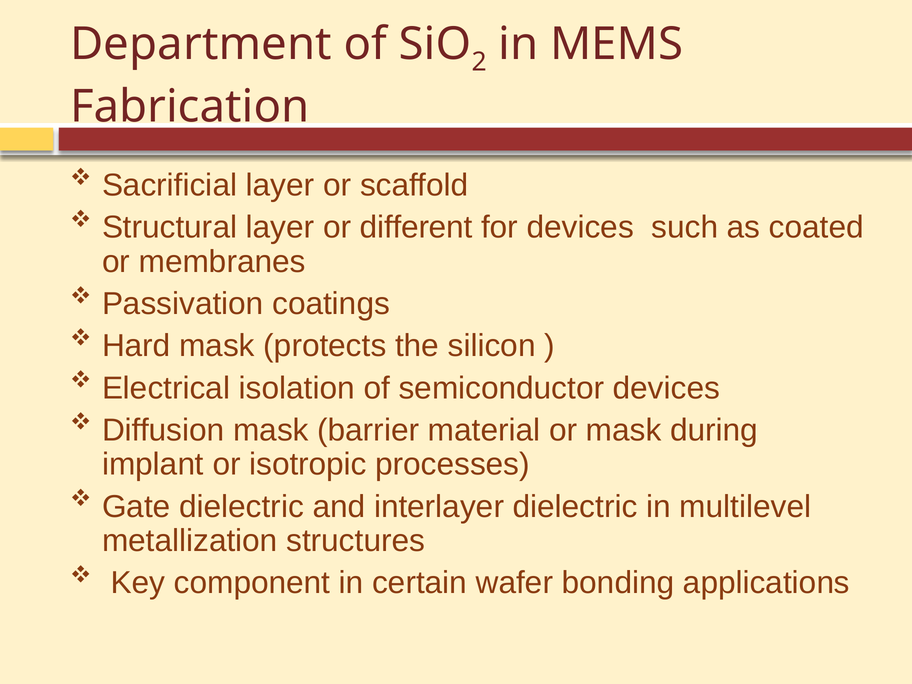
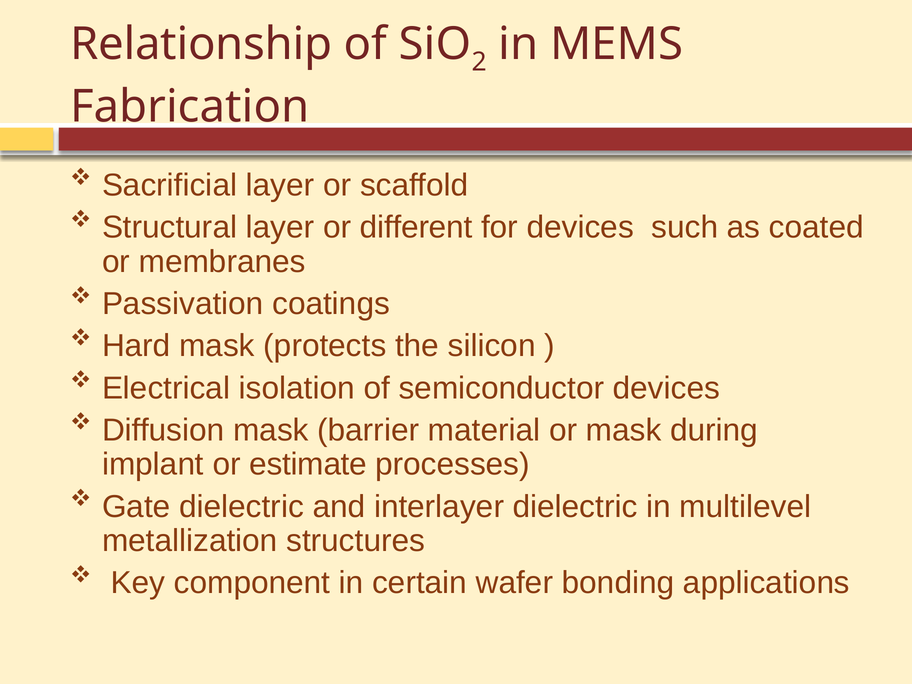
Department: Department -> Relationship
isotropic: isotropic -> estimate
